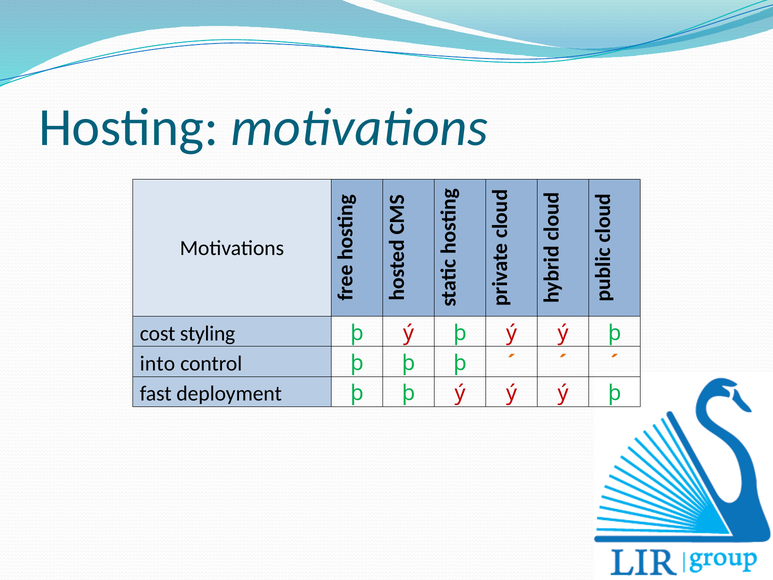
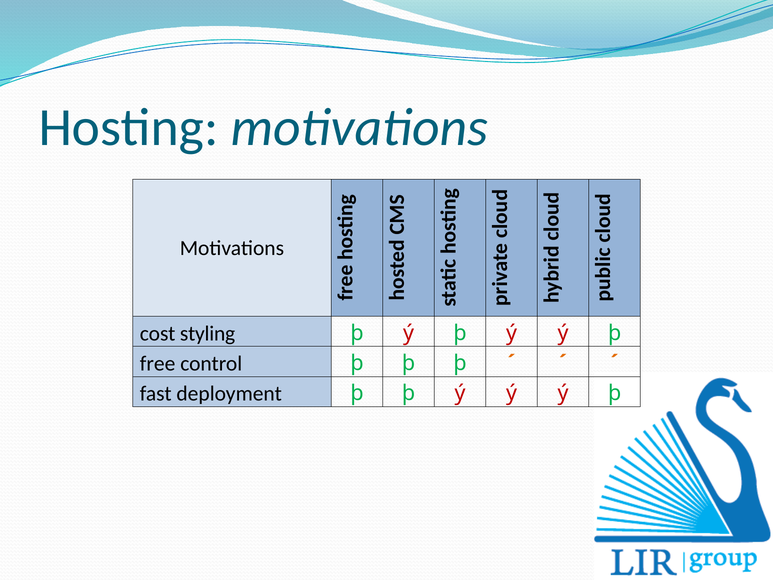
into: into -> free
